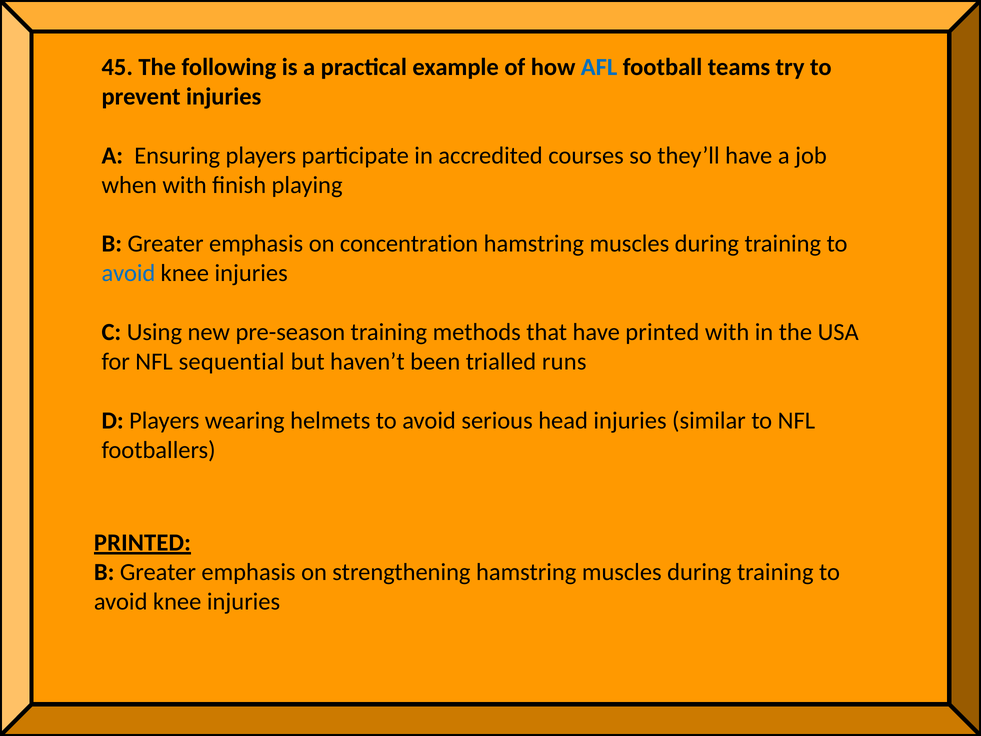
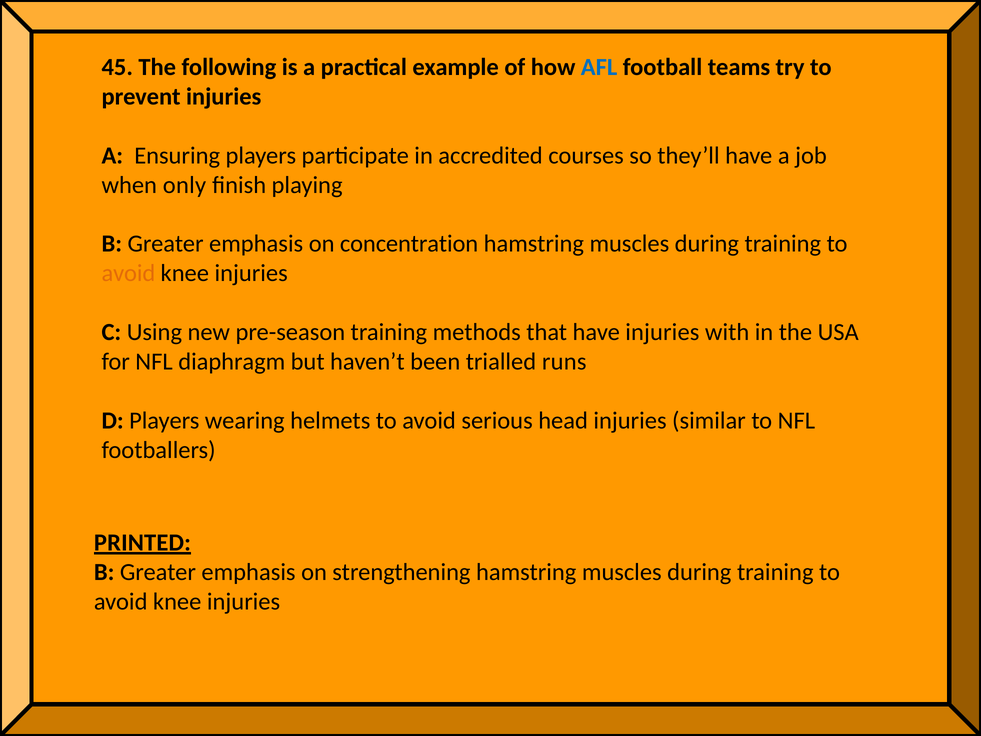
when with: with -> only
avoid at (128, 273) colour: blue -> orange
have printed: printed -> injuries
sequential: sequential -> diaphragm
